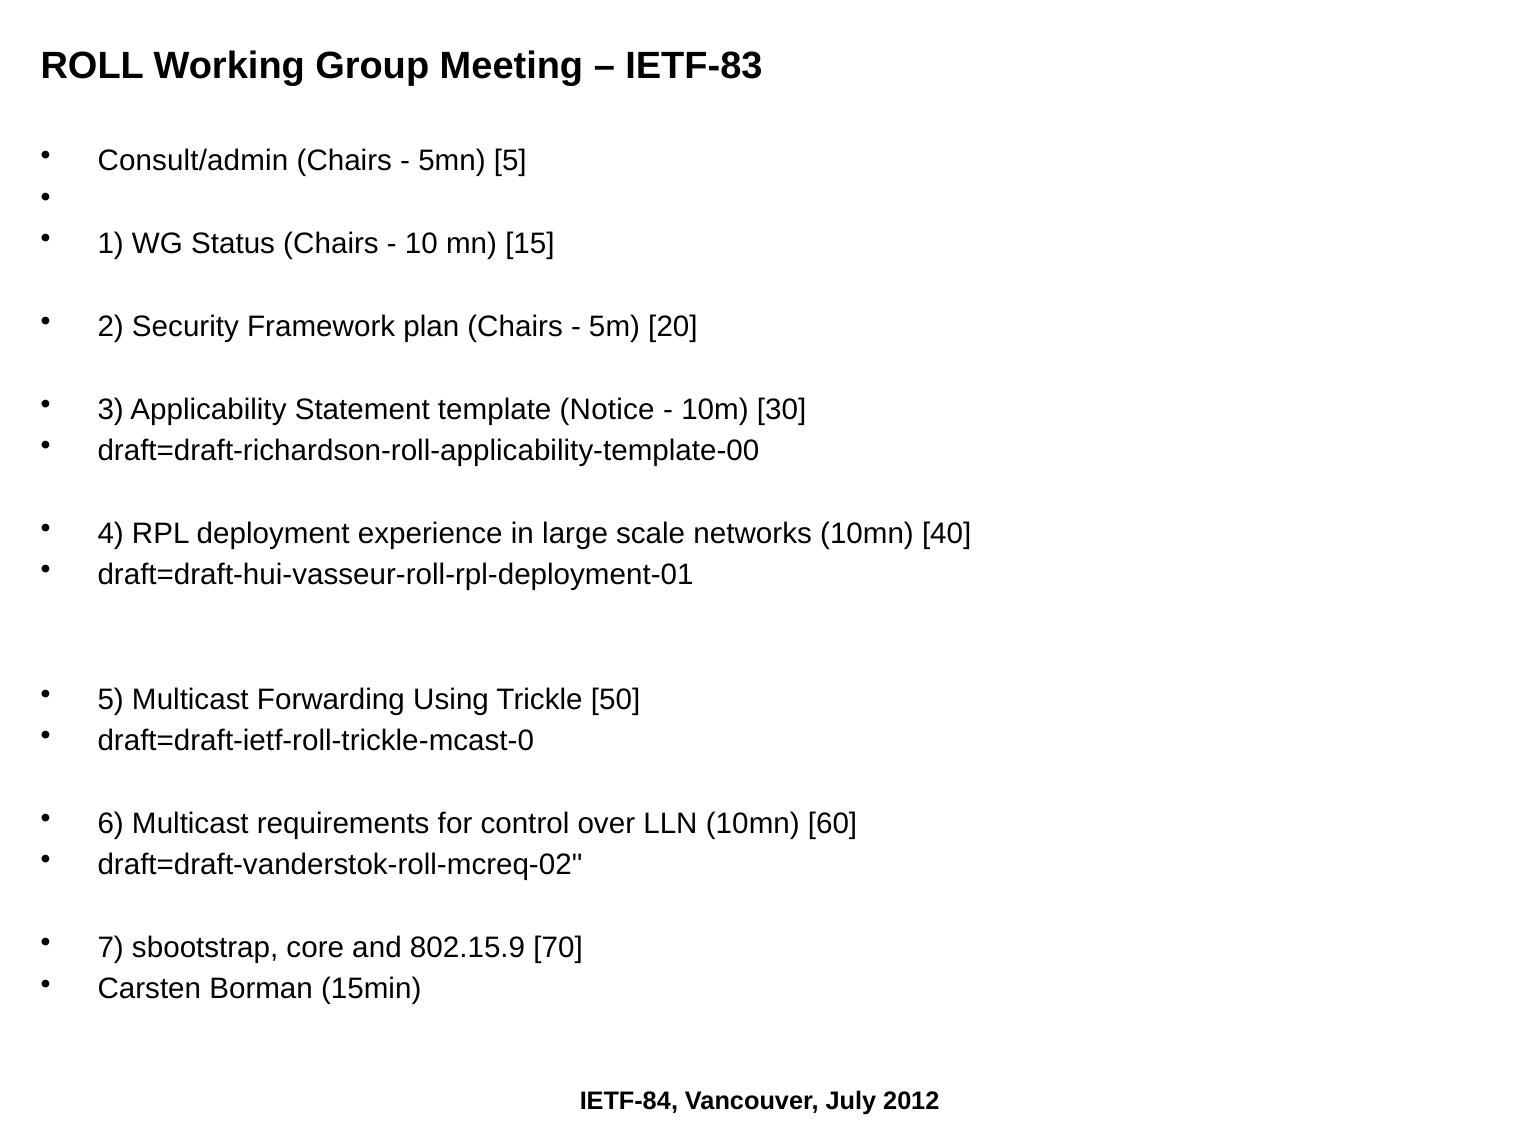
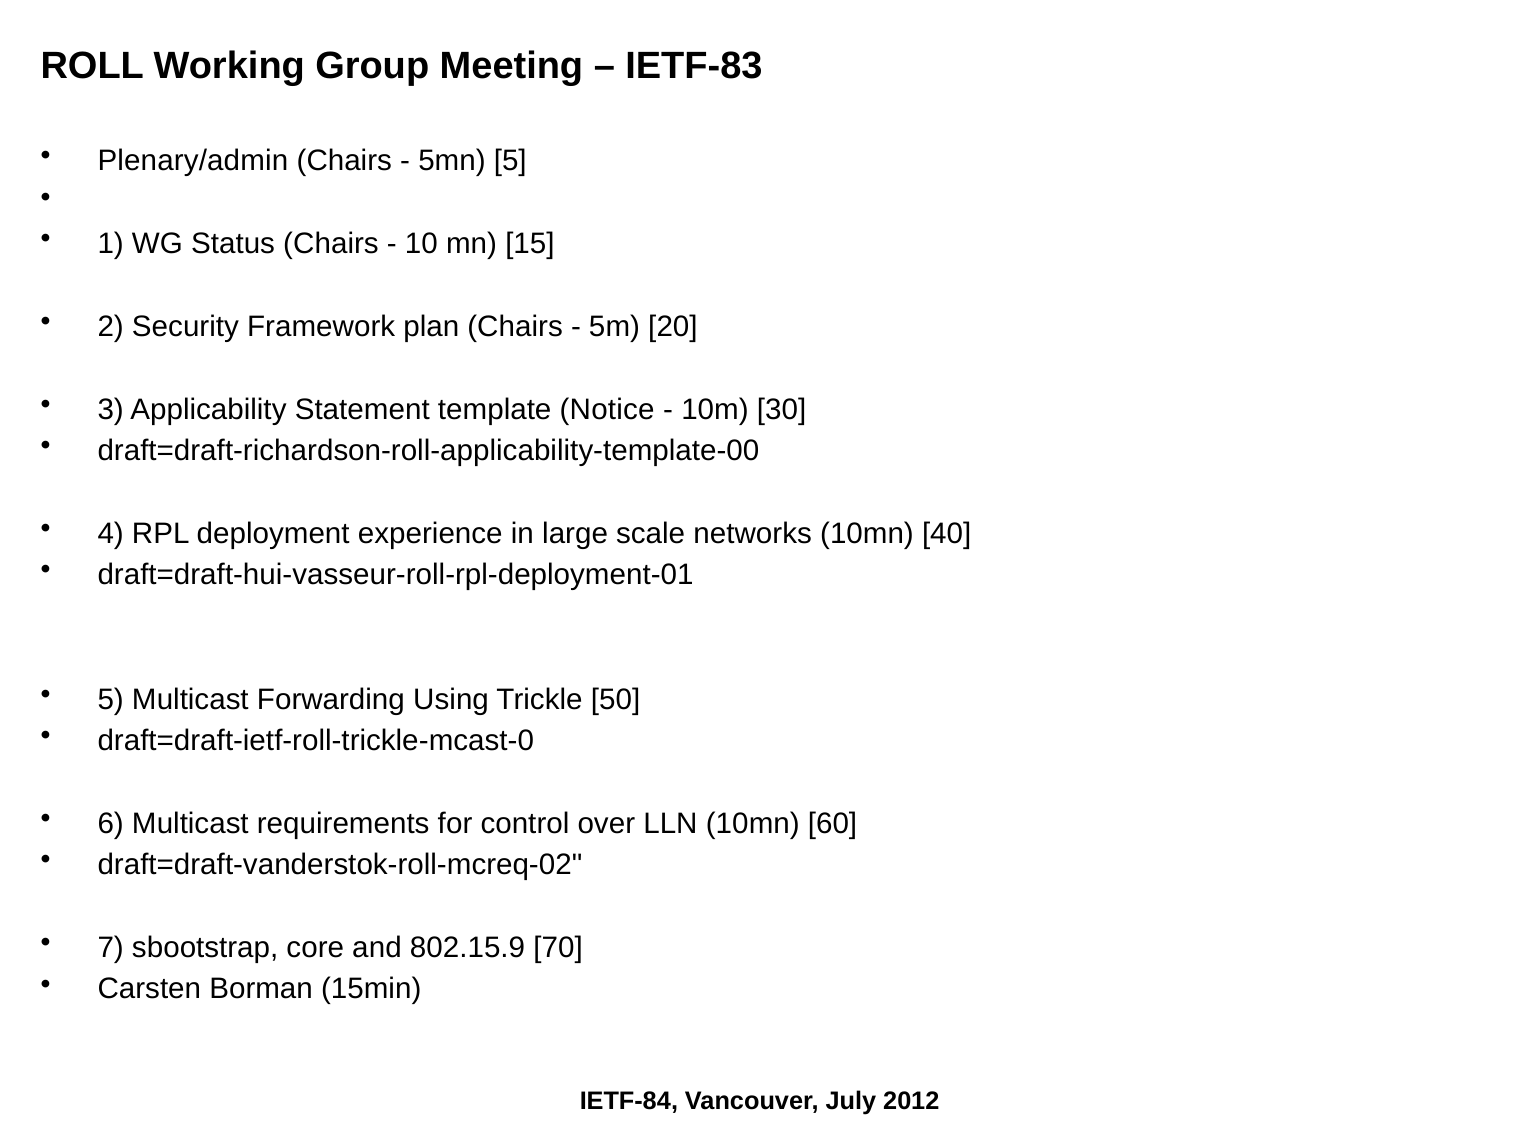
Consult/admin: Consult/admin -> Plenary/admin
